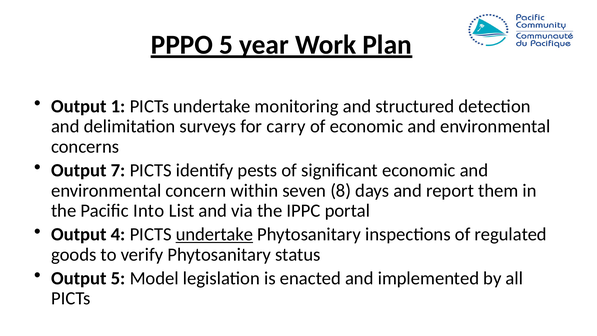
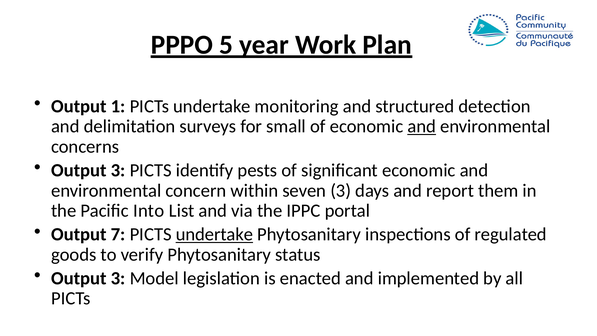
carry: carry -> small
and at (422, 126) underline: none -> present
7 at (118, 170): 7 -> 3
seven 8: 8 -> 3
4: 4 -> 7
5 at (118, 278): 5 -> 3
